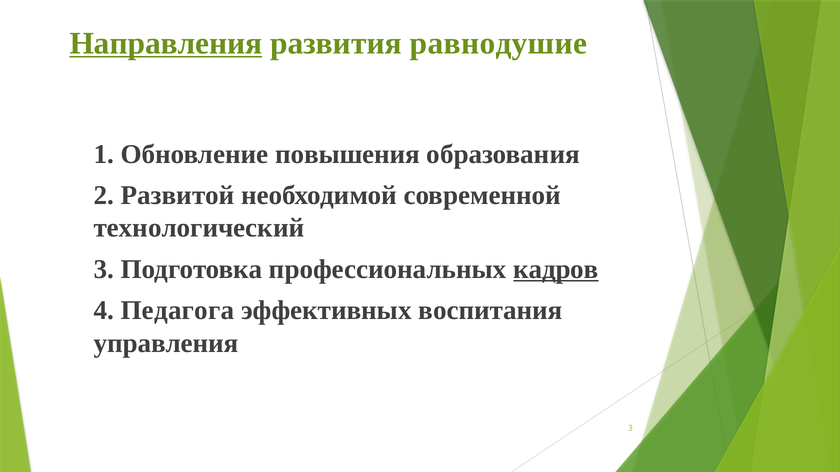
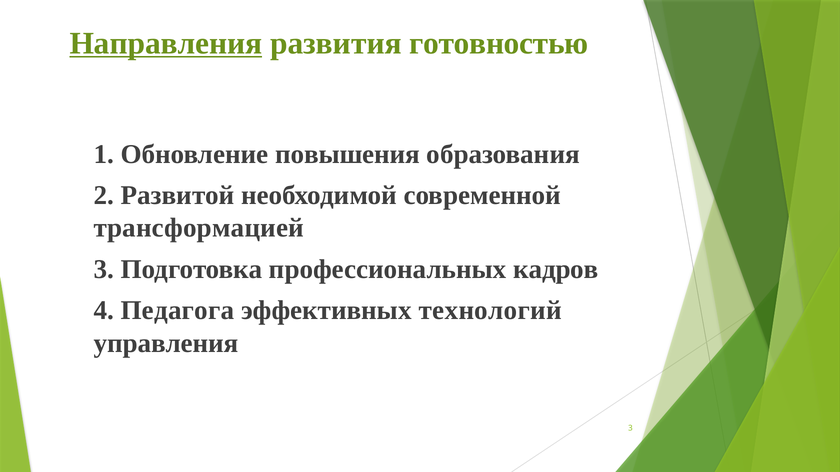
равнодушие: равнодушие -> готовностью
технологический: технологический -> трансформацией
кадров underline: present -> none
воспитания: воспитания -> технологий
